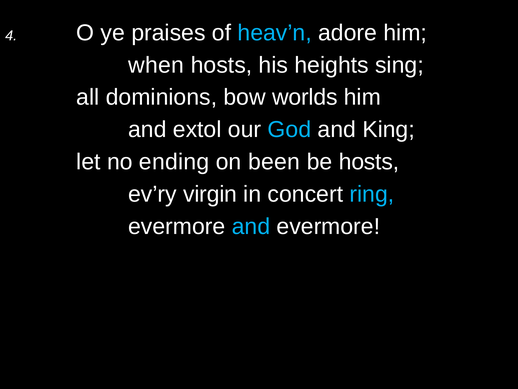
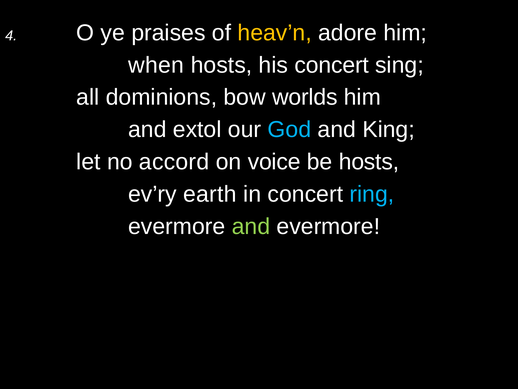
heav’n colour: light blue -> yellow
his heights: heights -> concert
ending: ending -> accord
been: been -> voice
virgin: virgin -> earth
and at (251, 226) colour: light blue -> light green
